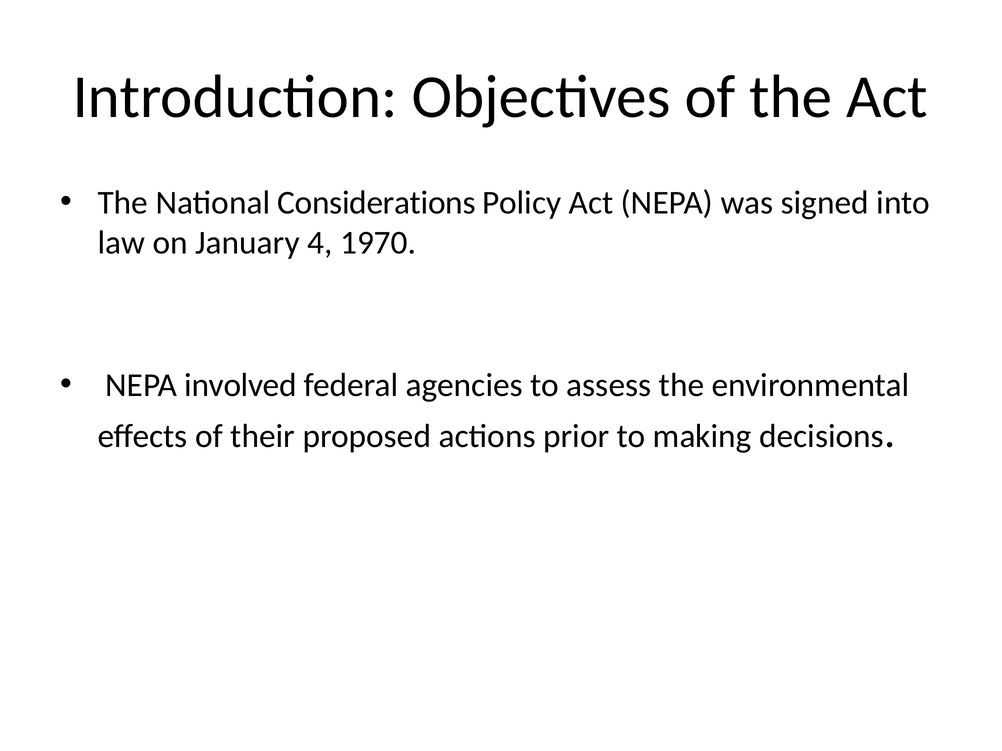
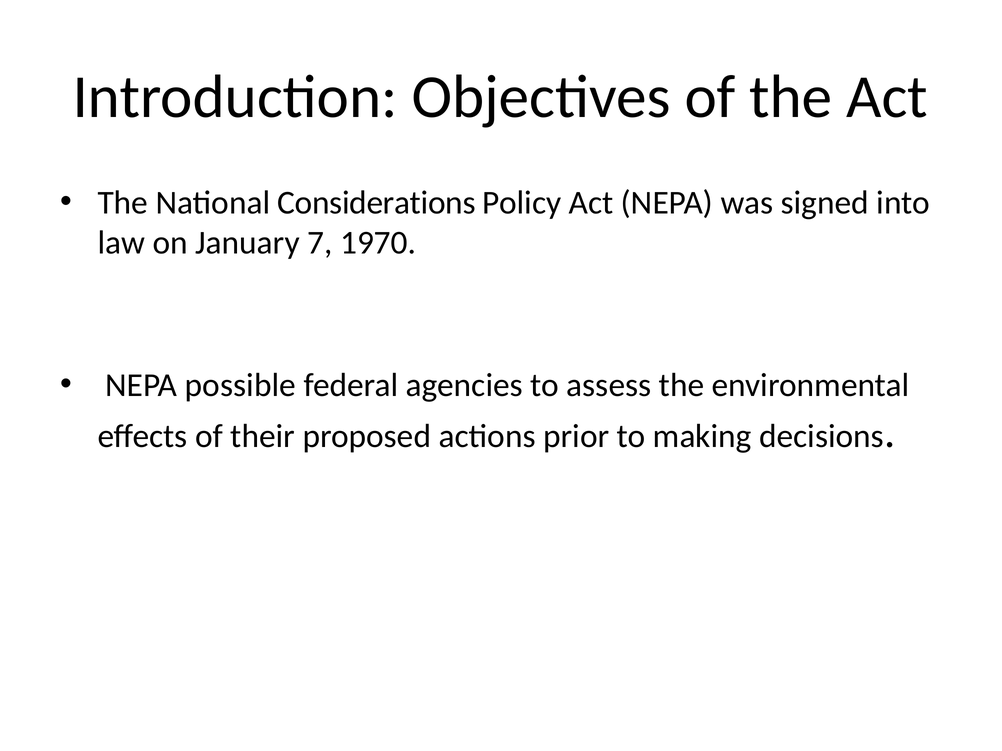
4: 4 -> 7
involved: involved -> possible
